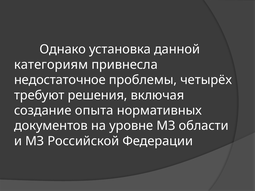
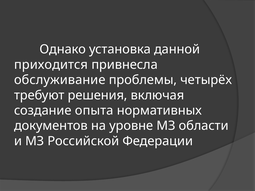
категориям: категориям -> приходится
недостаточное: недостаточное -> обслуживание
